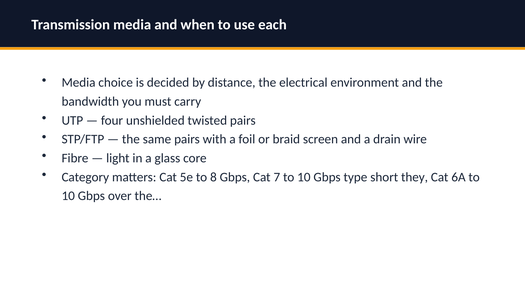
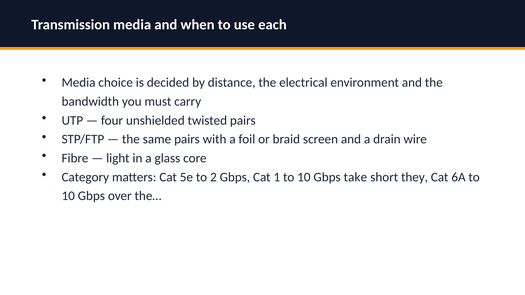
8: 8 -> 2
7: 7 -> 1
type: type -> take
